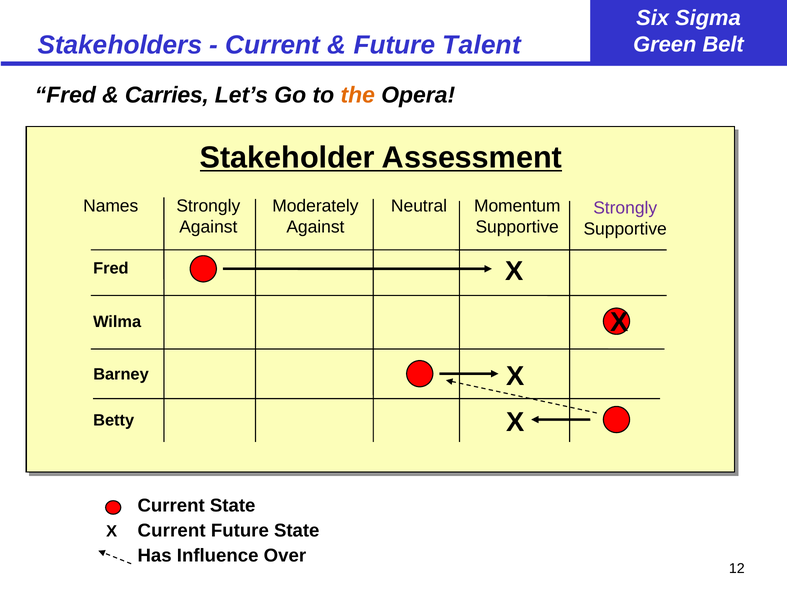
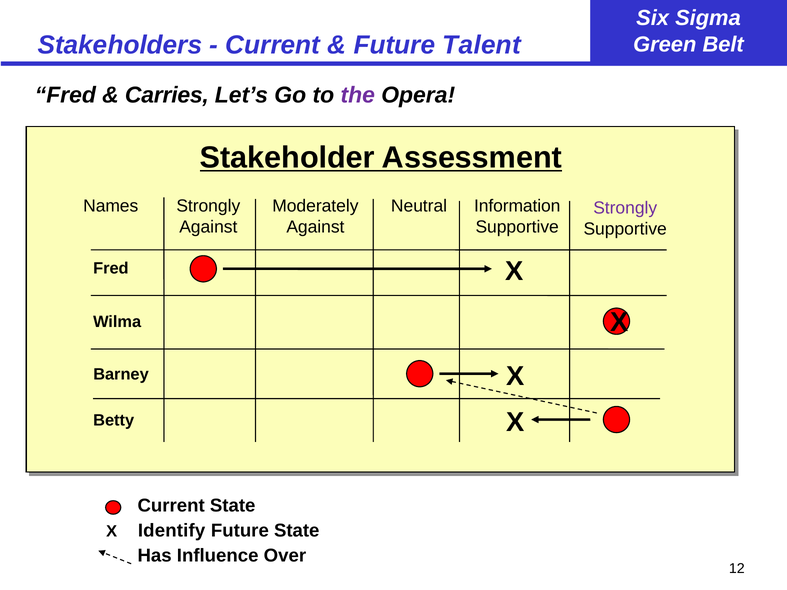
the colour: orange -> purple
Momentum: Momentum -> Information
Current at (172, 531): Current -> Identify
